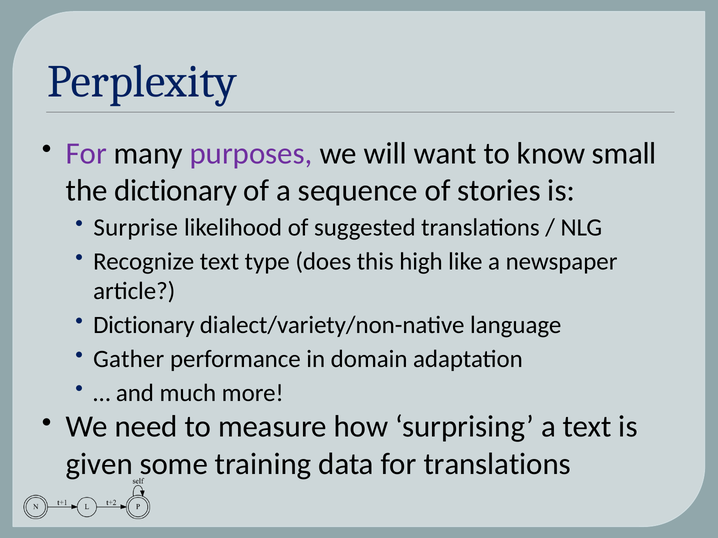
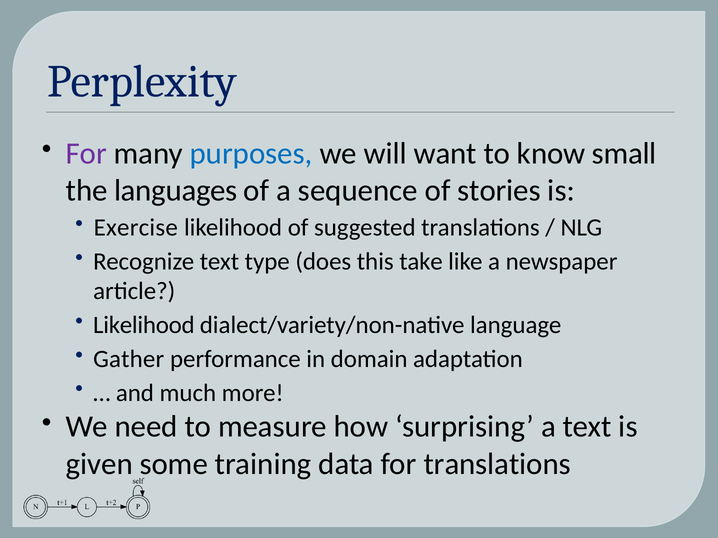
purposes colour: purple -> blue
the dictionary: dictionary -> languages
Surprise: Surprise -> Exercise
high: high -> take
Dictionary at (144, 325): Dictionary -> Likelihood
